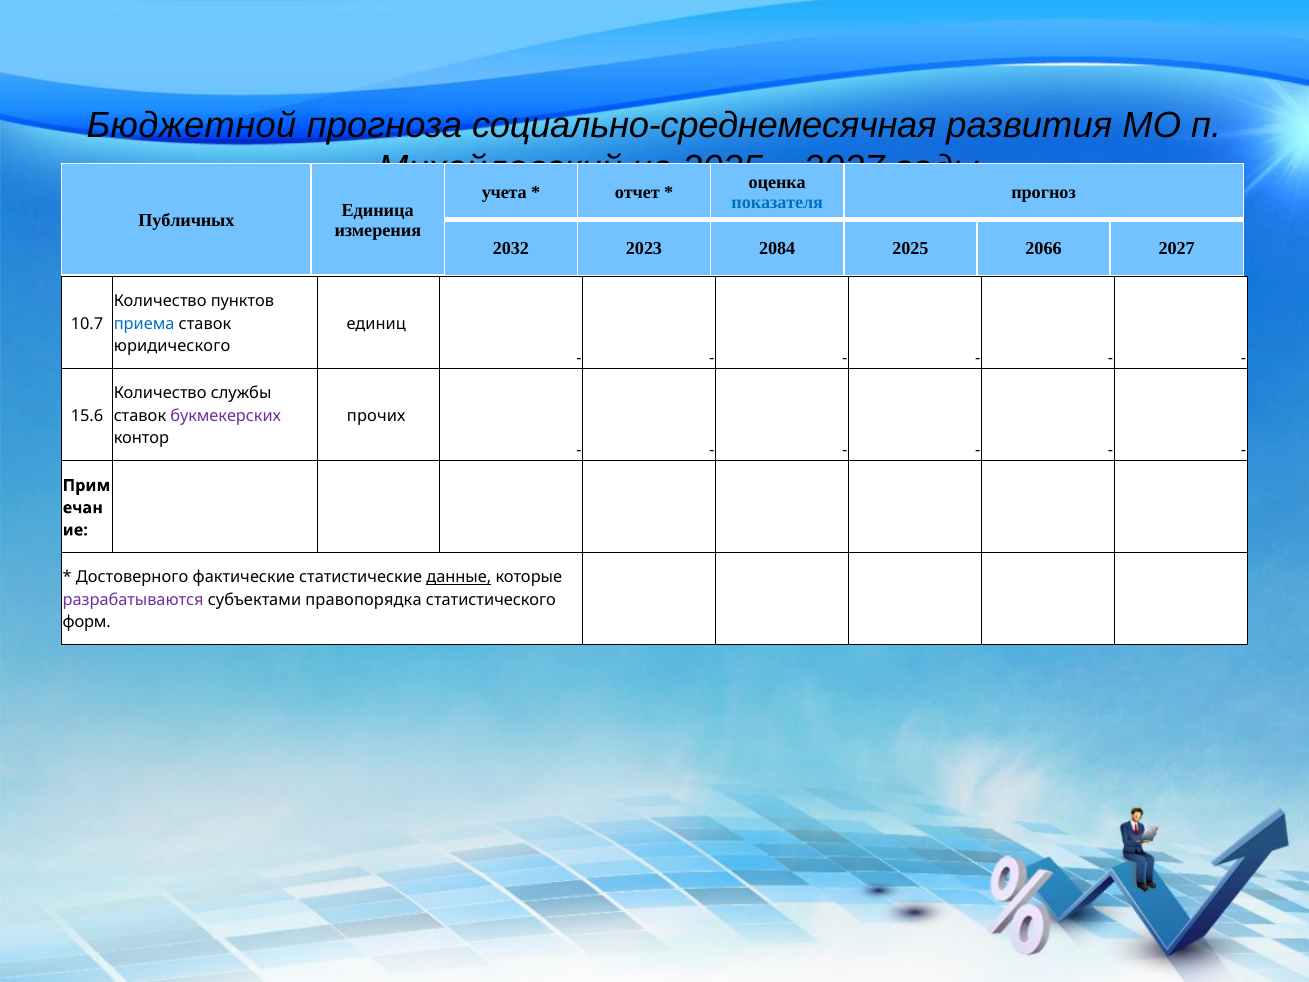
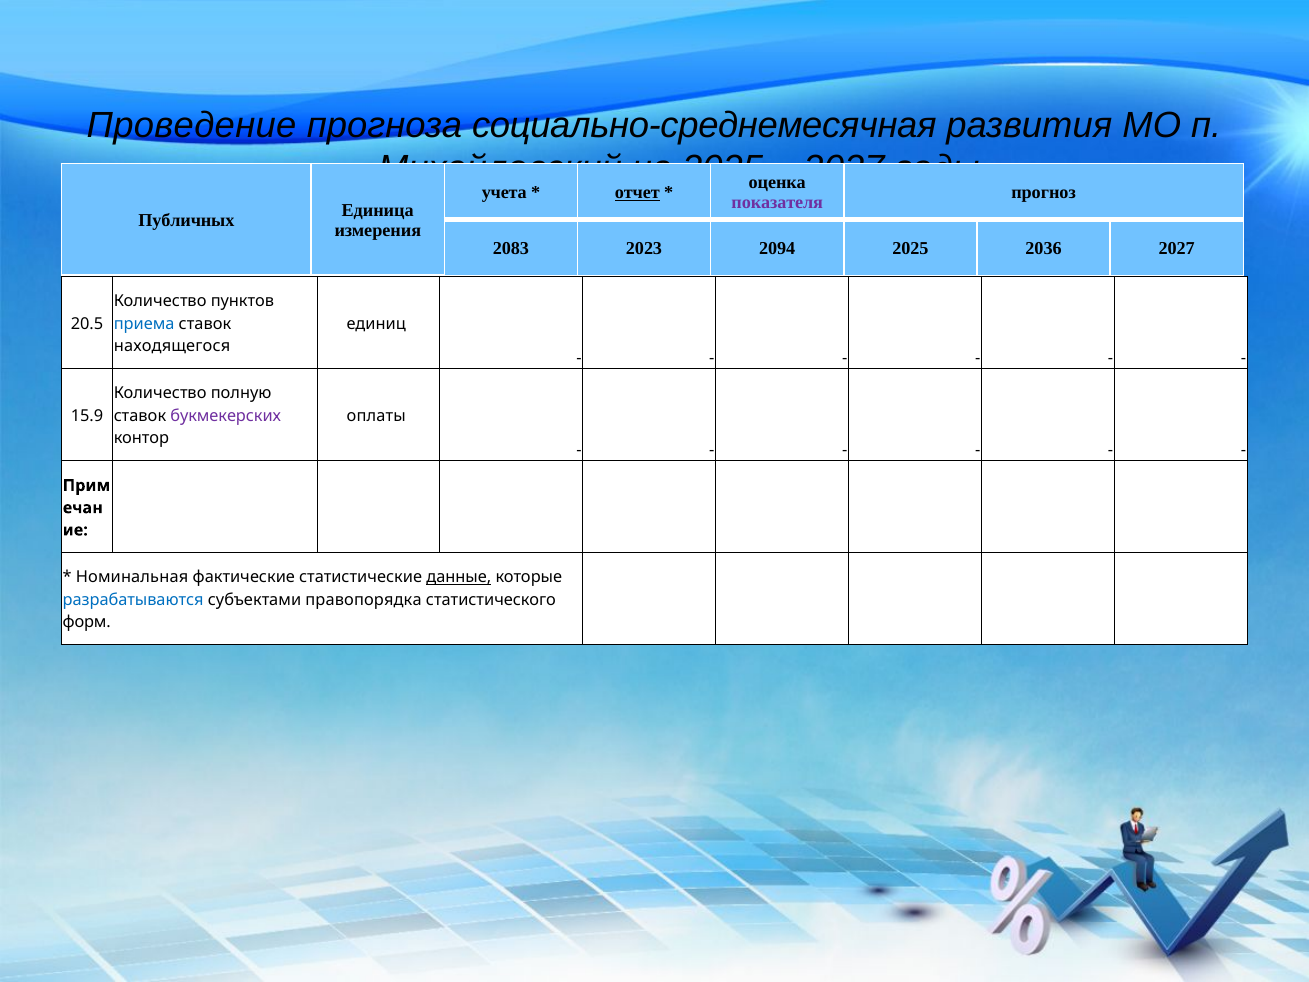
Бюджетной: Бюджетной -> Проведение
отчет underline: none -> present
показателя colour: blue -> purple
2032: 2032 -> 2083
2084: 2084 -> 2094
2066: 2066 -> 2036
10.7: 10.7 -> 20.5
юридического: юридического -> находящегося
службы: службы -> полную
15.6: 15.6 -> 15.9
прочих: прочих -> оплаты
Достоверного: Достоверного -> Номинальная
разрабатываются colour: purple -> blue
